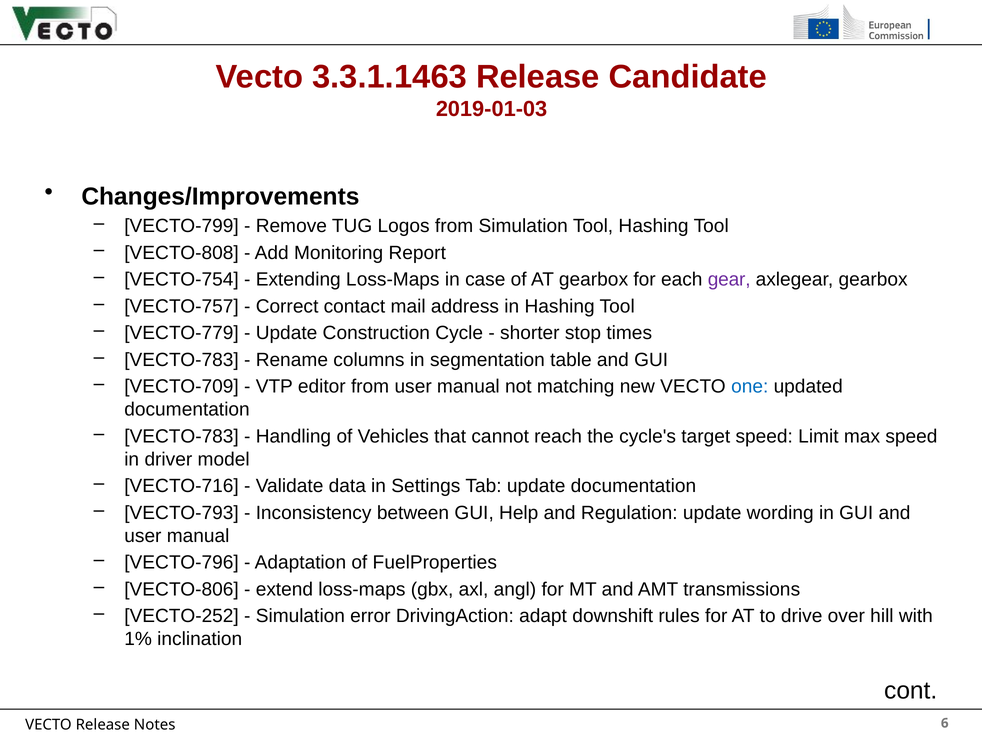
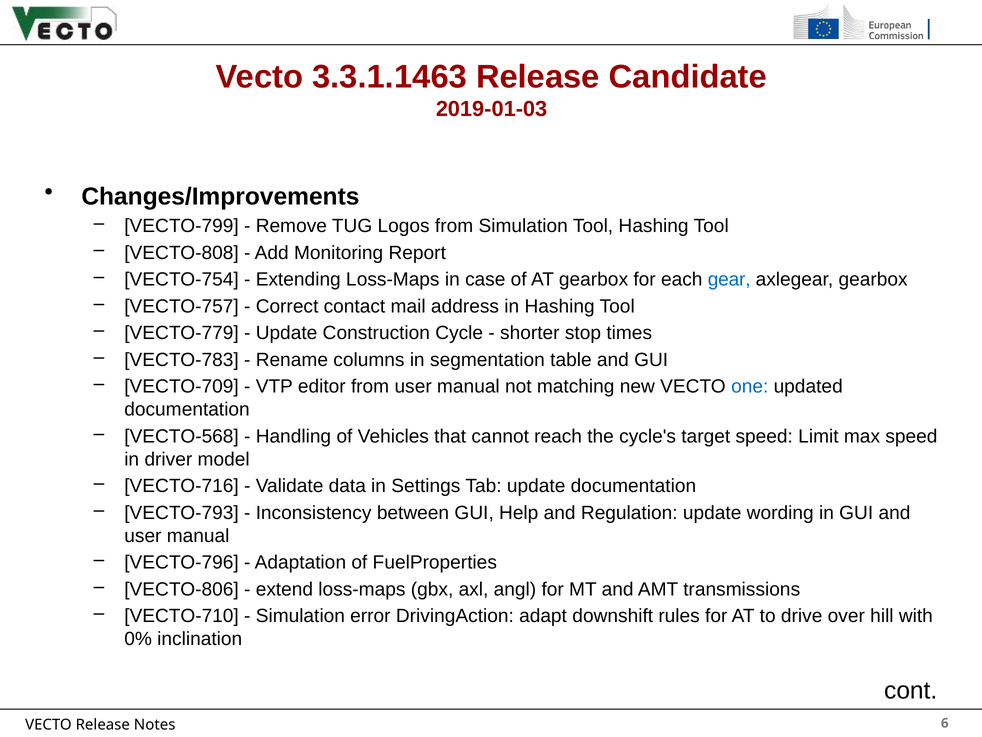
gear colour: purple -> blue
VECTO-783 at (182, 436): VECTO-783 -> VECTO-568
VECTO-252: VECTO-252 -> VECTO-710
1%: 1% -> 0%
